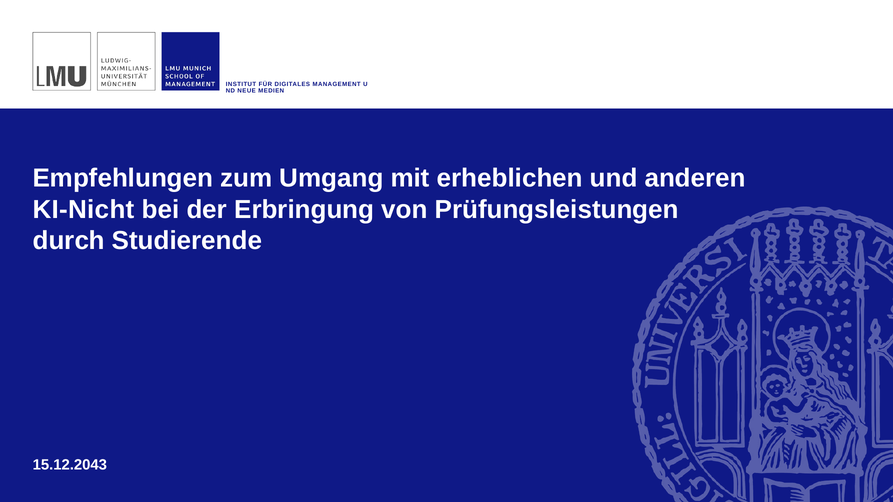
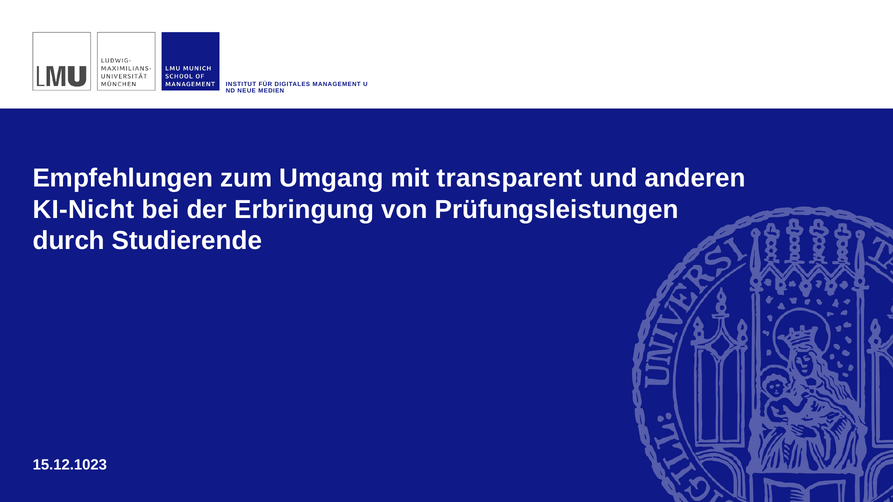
erheblichen: erheblichen -> transparent
15.12.2043: 15.12.2043 -> 15.12.1023
